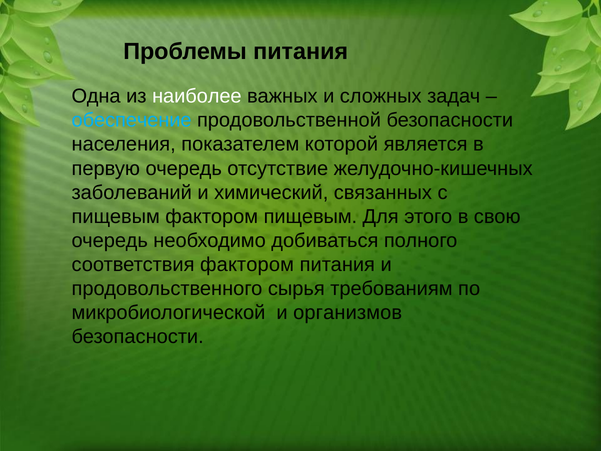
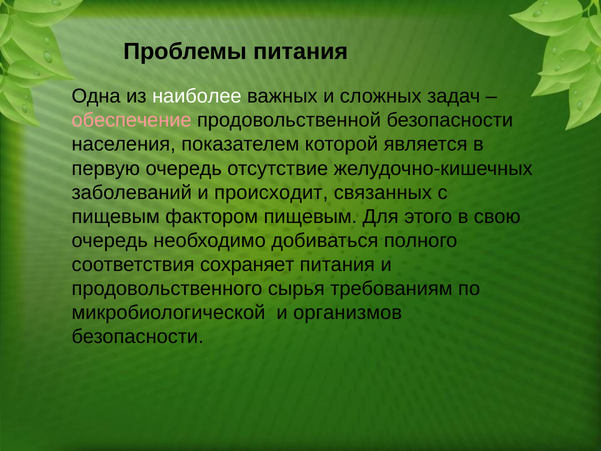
обеспечение colour: light blue -> pink
химический: химический -> происходит
соответствия фактором: фактором -> сохраняет
